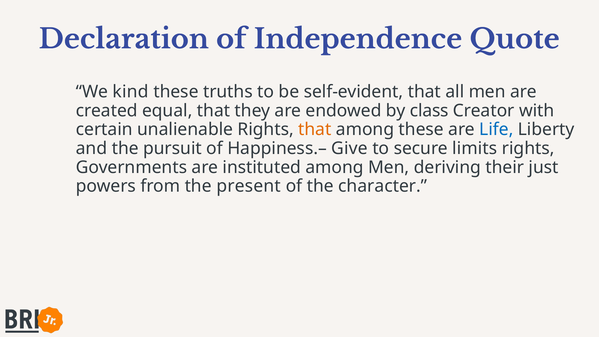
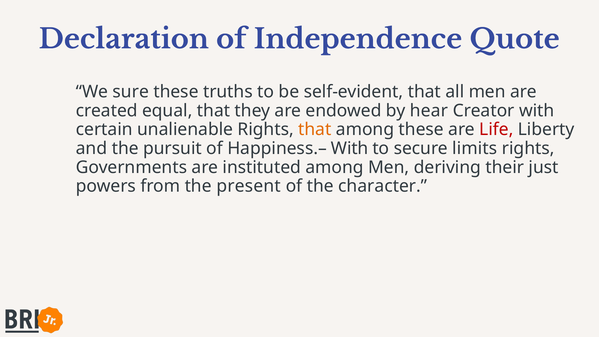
kind: kind -> sure
class: class -> hear
Life colour: blue -> red
Happiness.– Give: Give -> With
